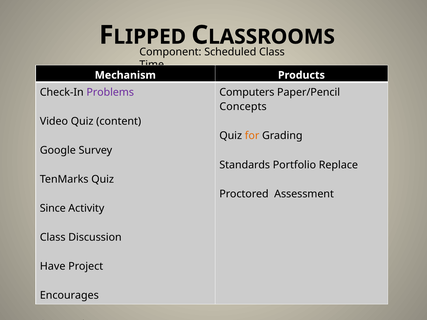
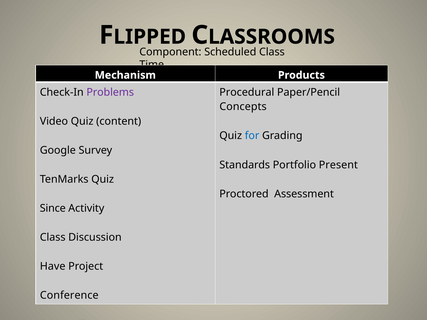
Computers: Computers -> Procedural
for colour: orange -> blue
Replace: Replace -> Present
Encourages: Encourages -> Conference
